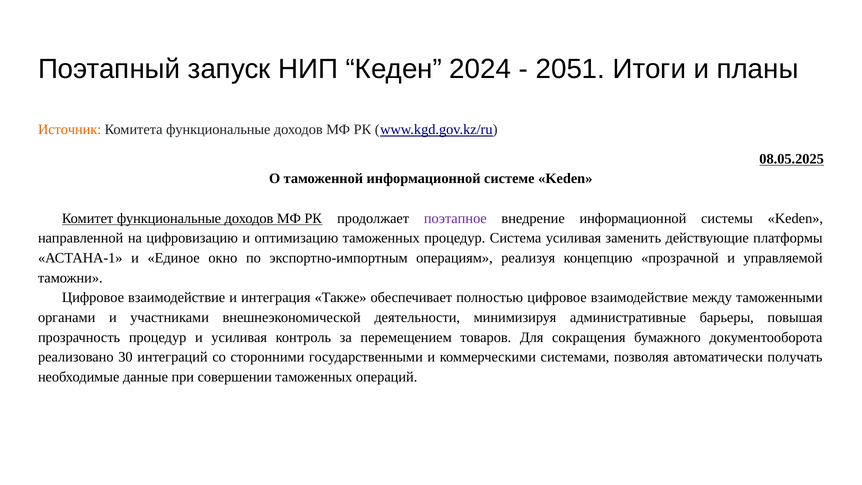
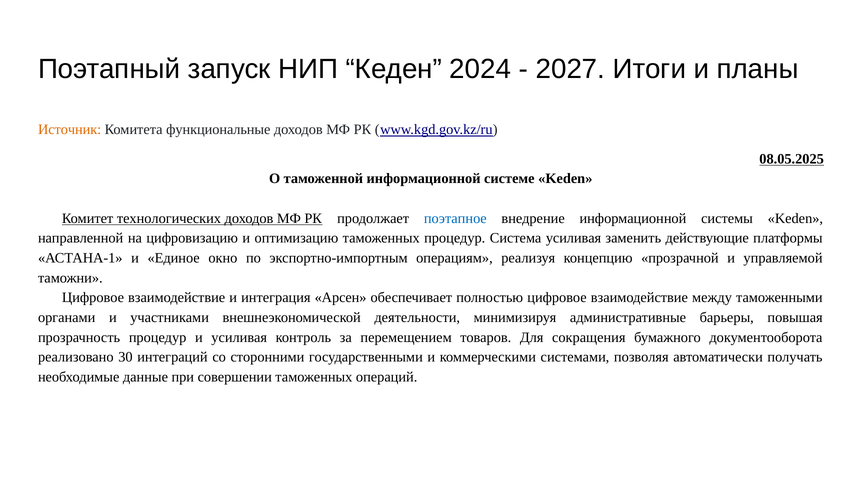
2051: 2051 -> 2027
Комитет функциональные: функциональные -> технологических
поэтапное colour: purple -> blue
Также: Также -> Арсен
